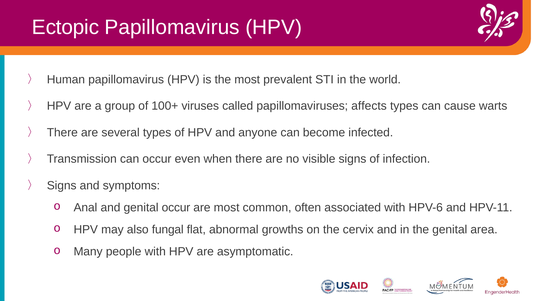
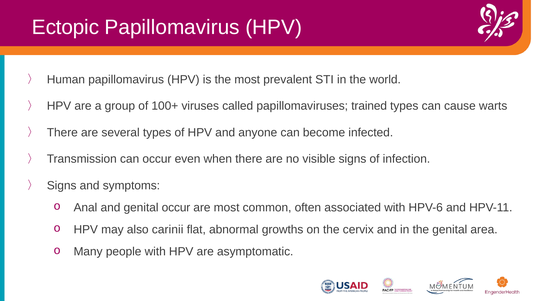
affects: affects -> trained
fungal: fungal -> carinii
